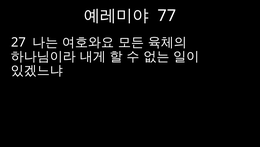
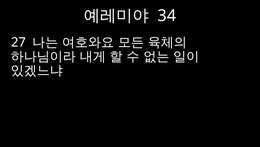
77: 77 -> 34
